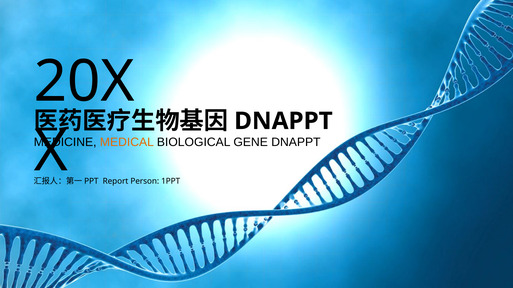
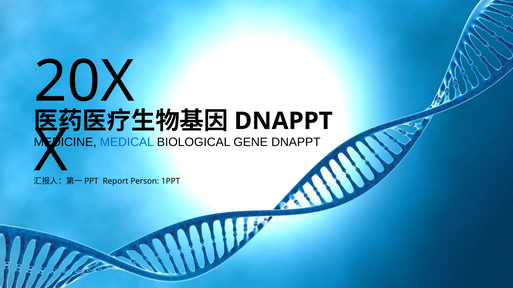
MEDICAL colour: orange -> blue
